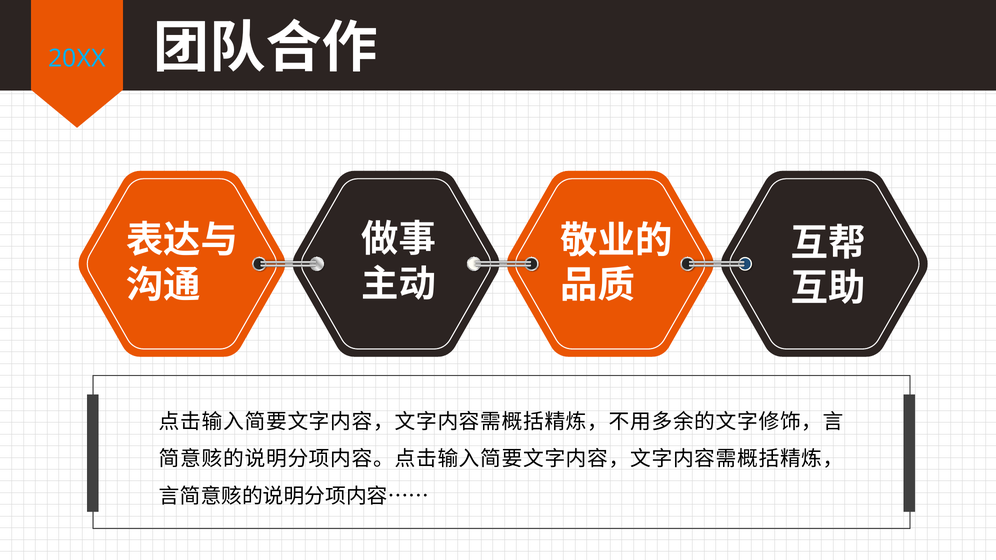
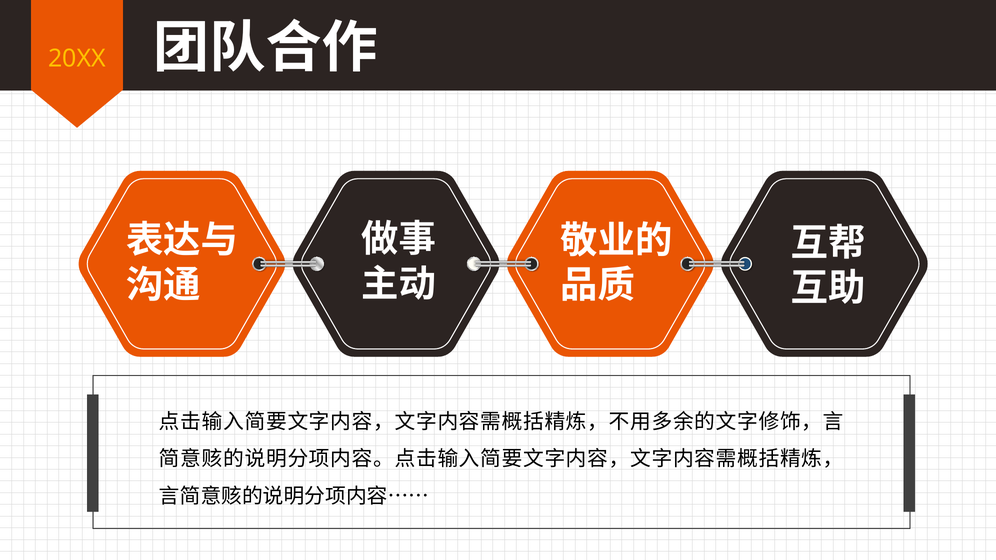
20XX colour: light blue -> yellow
